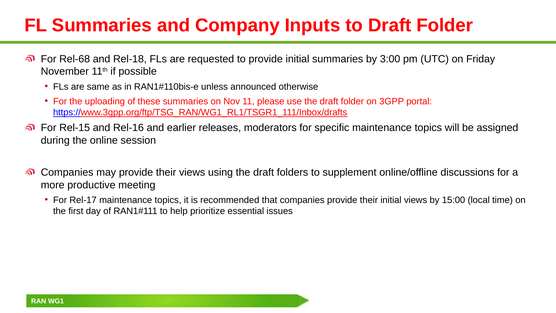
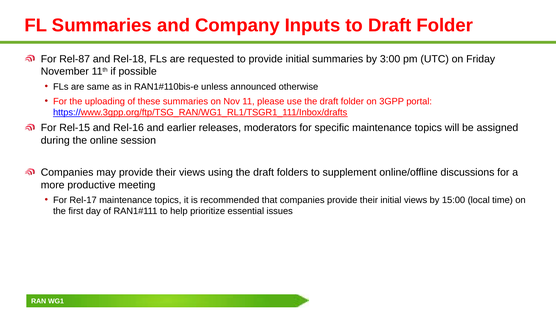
Rel-68: Rel-68 -> Rel-87
